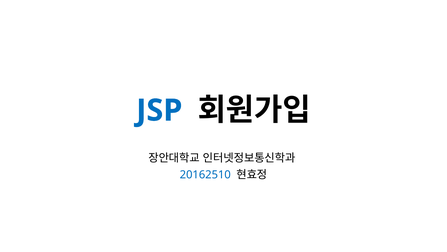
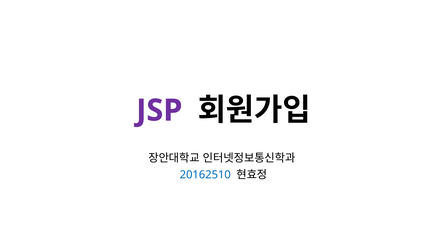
JSP colour: blue -> purple
